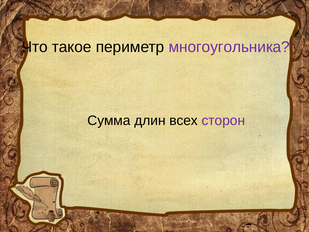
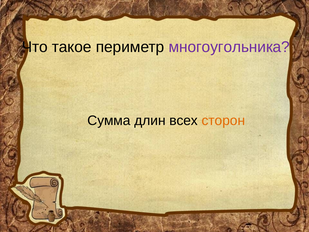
сторон colour: purple -> orange
